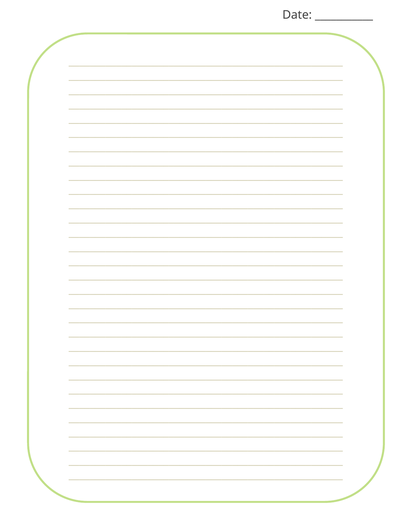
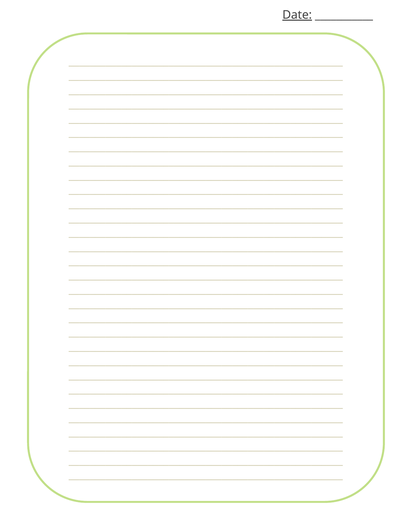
Date underline: none -> present
